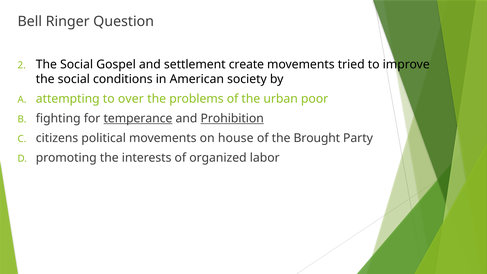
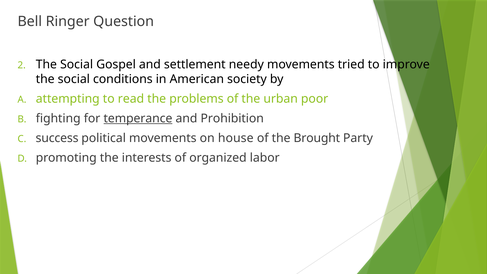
create: create -> needy
over: over -> read
Prohibition underline: present -> none
citizens: citizens -> success
